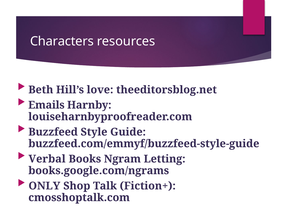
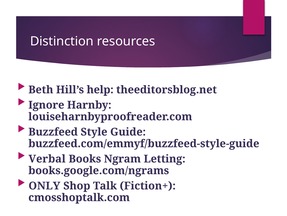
Characters: Characters -> Distinction
love: love -> help
Emails: Emails -> Ignore
